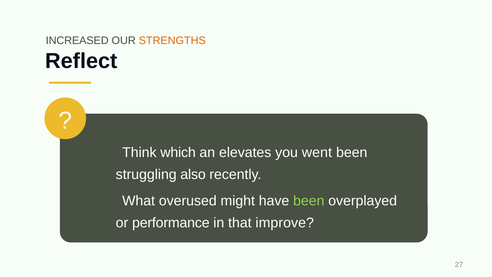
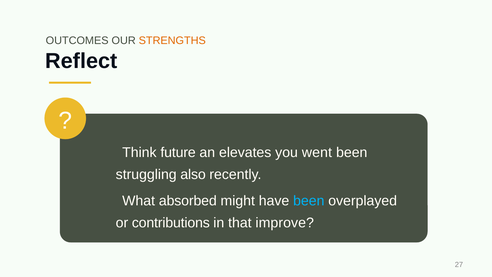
INCREASED: INCREASED -> OUTCOMES
which: which -> future
overused: overused -> absorbed
been at (309, 201) colour: light green -> light blue
performance: performance -> contributions
